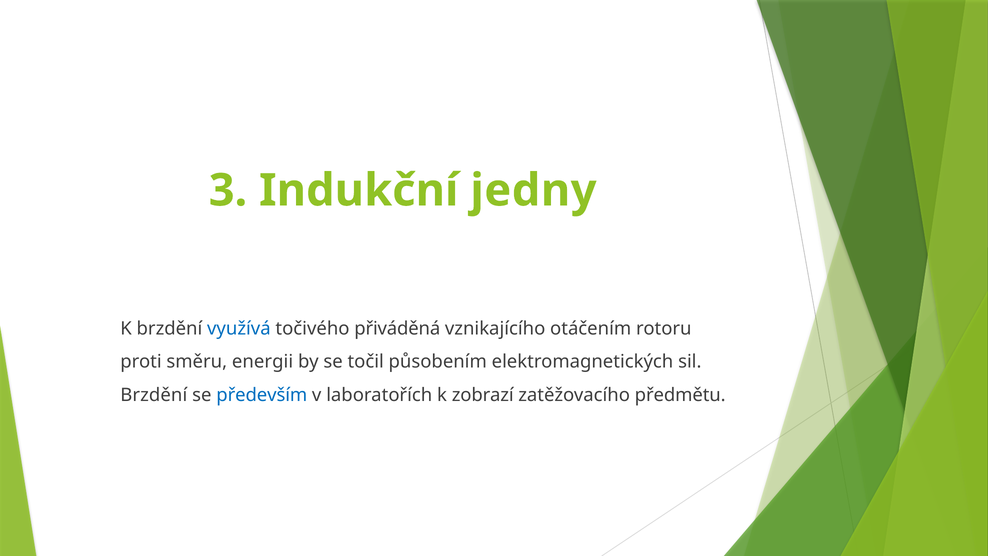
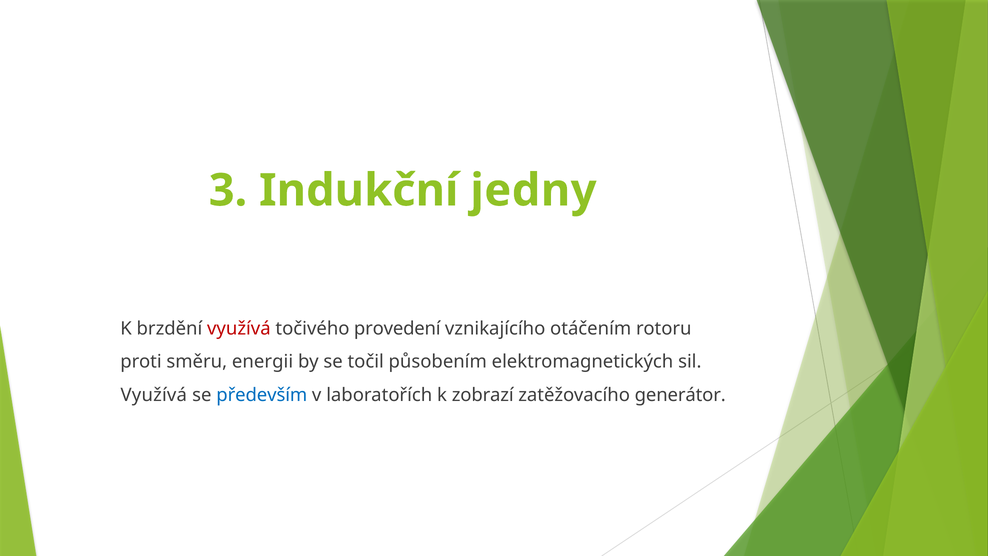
využívá at (239, 328) colour: blue -> red
přiváděná: přiváděná -> provedení
Brzdění at (154, 395): Brzdění -> Využívá
předmětu: předmětu -> generátor
